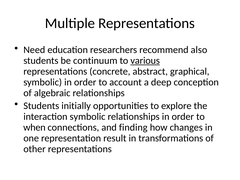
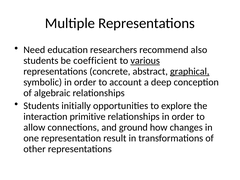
continuum: continuum -> coefficient
graphical underline: none -> present
interaction symbolic: symbolic -> primitive
when: when -> allow
finding: finding -> ground
